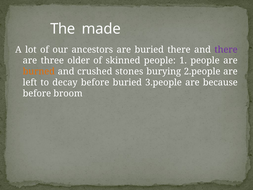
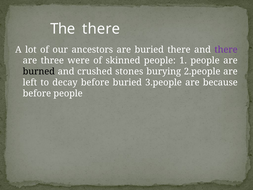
The made: made -> there
older: older -> were
burned colour: orange -> black
before broom: broom -> people
